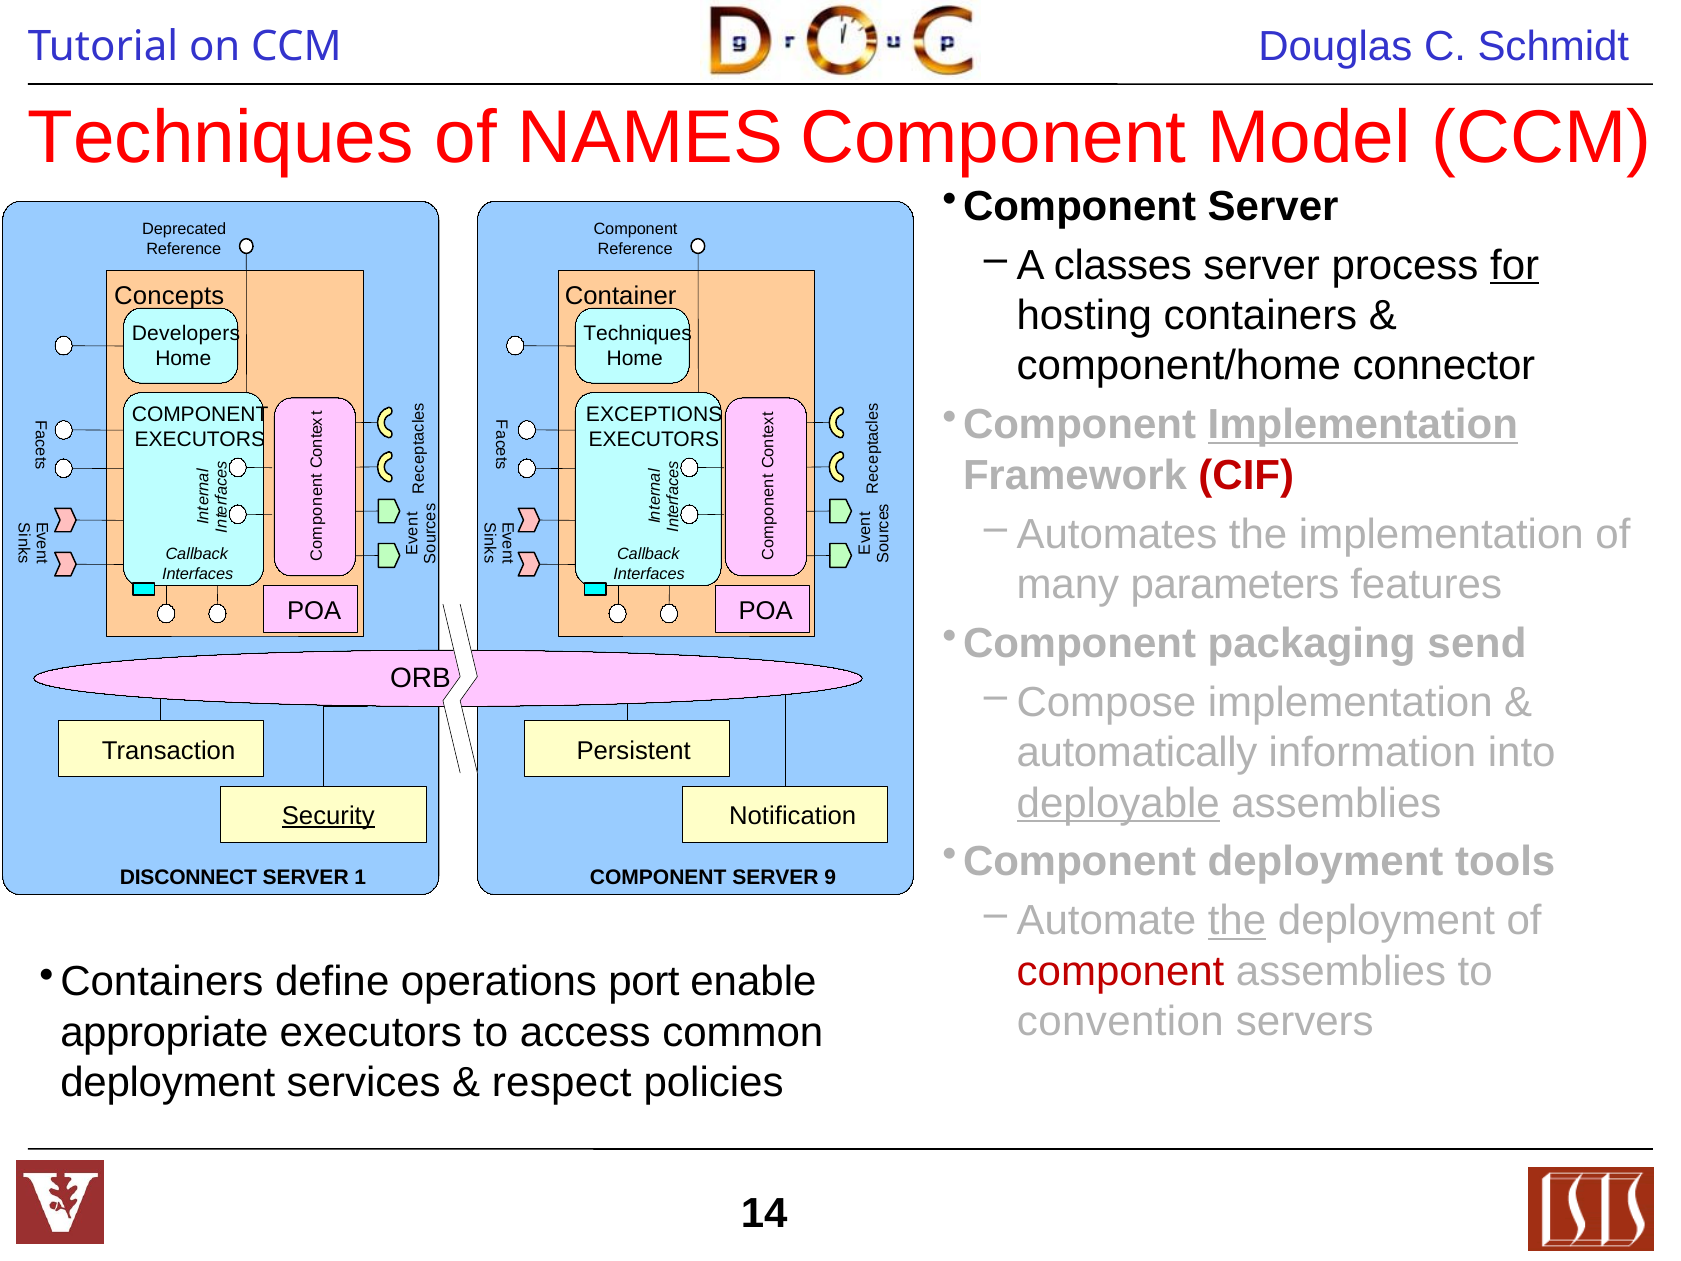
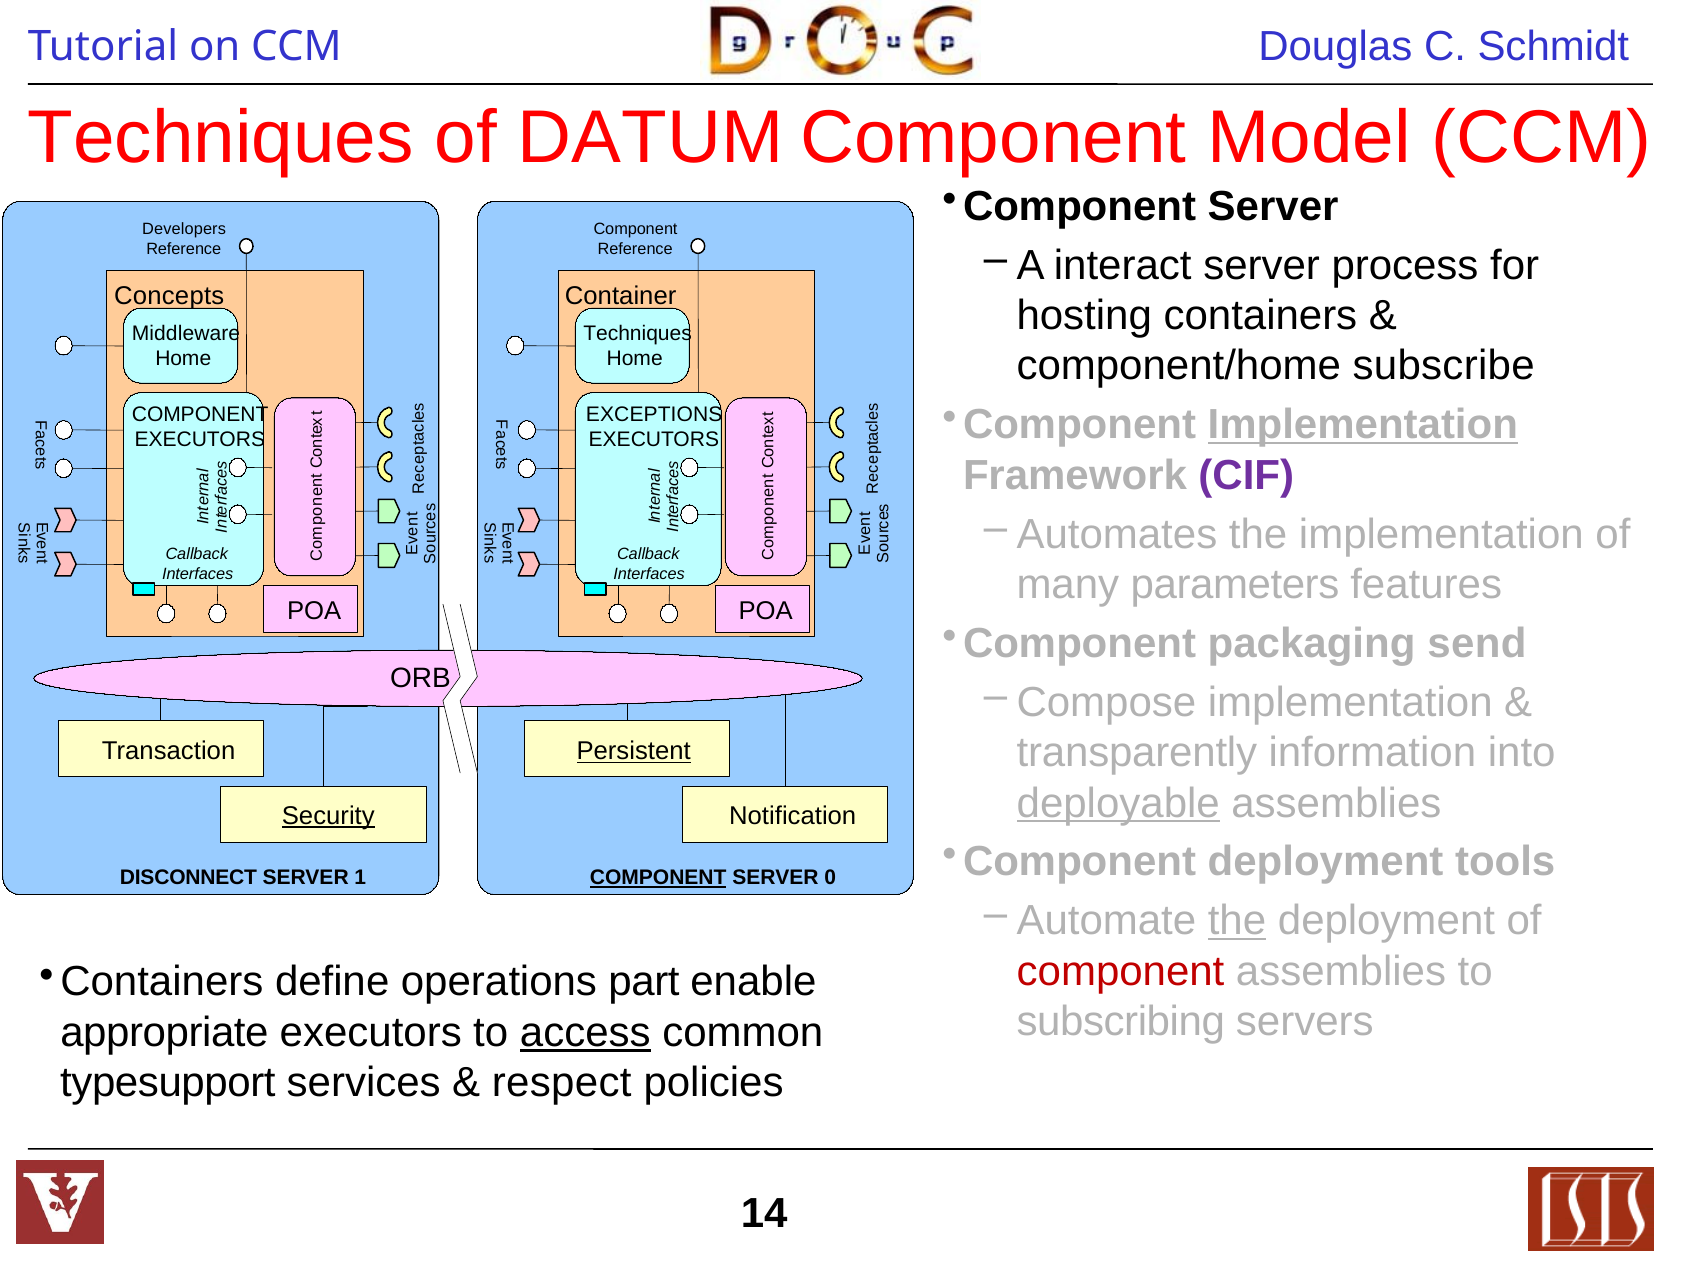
NAMES: NAMES -> DATUM
Deprecated: Deprecated -> Developers
classes: classes -> interact
for underline: present -> none
Developers: Developers -> Middleware
connector: connector -> subscribe
CIF colour: red -> purple
automatically: automatically -> transparently
Persistent underline: none -> present
COMPONENT at (658, 878) underline: none -> present
9: 9 -> 0
port: port -> part
convention: convention -> subscribing
access underline: none -> present
deployment at (168, 1083): deployment -> typesupport
